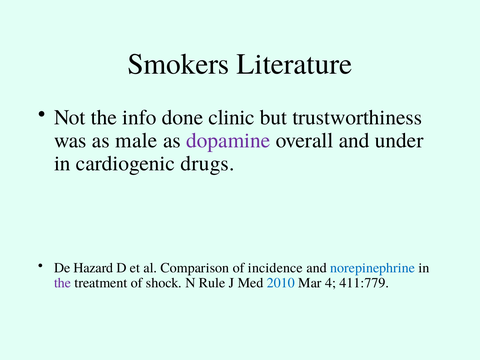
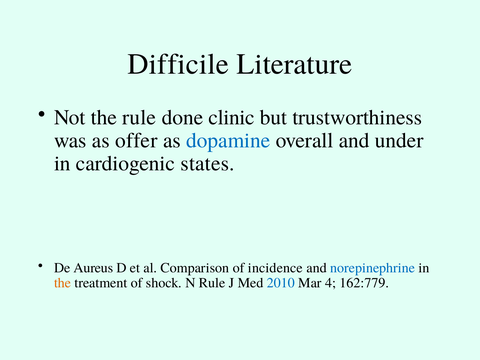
Smokers: Smokers -> Difficile
the info: info -> rule
male: male -> offer
dopamine colour: purple -> blue
drugs: drugs -> states
Hazard: Hazard -> Aureus
the at (63, 283) colour: purple -> orange
411:779: 411:779 -> 162:779
